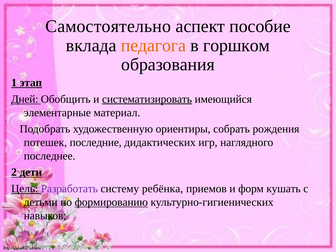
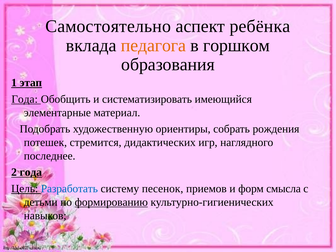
пособие: пособие -> ребёнка
Дней at (25, 99): Дней -> Года
систематизировать underline: present -> none
последние: последние -> стремится
2 дети: дети -> года
Разработать colour: purple -> blue
ребёнка: ребёнка -> песенок
кушать: кушать -> смысла
